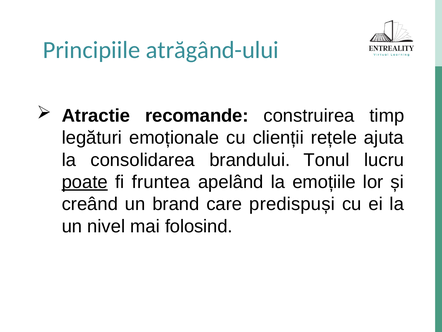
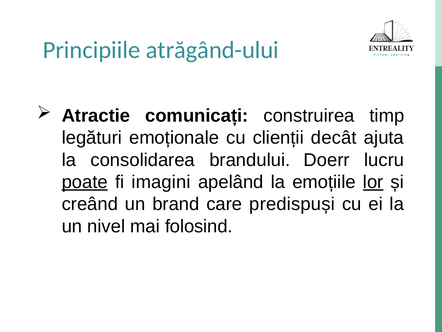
recomande: recomande -> comunicați
rețele: rețele -> decât
Tonul: Tonul -> Doerr
fruntea: fruntea -> imagini
lor underline: none -> present
